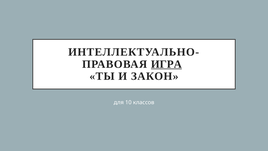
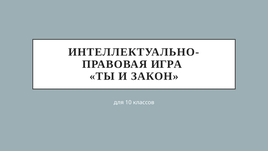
ИГРА underline: present -> none
